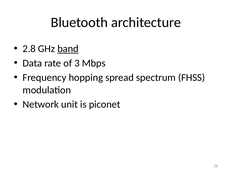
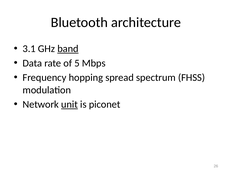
2.8: 2.8 -> 3.1
3: 3 -> 5
unit underline: none -> present
